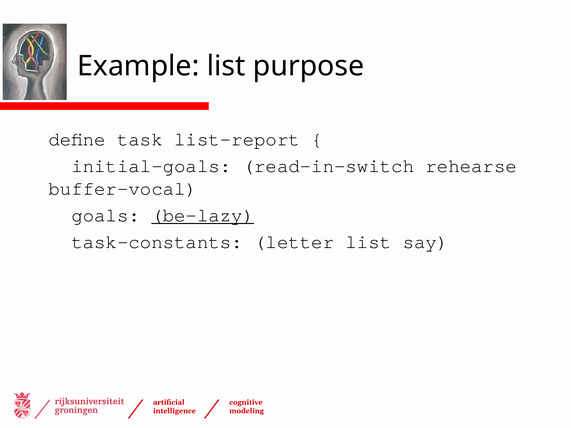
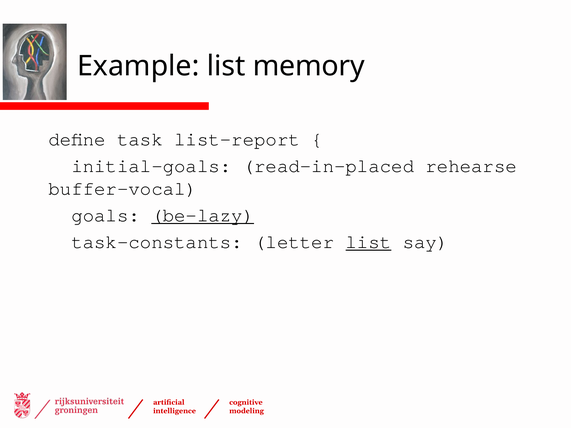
purpose: purpose -> memory
read-in-switch: read-in-switch -> read-in-placed
list at (368, 242) underline: none -> present
